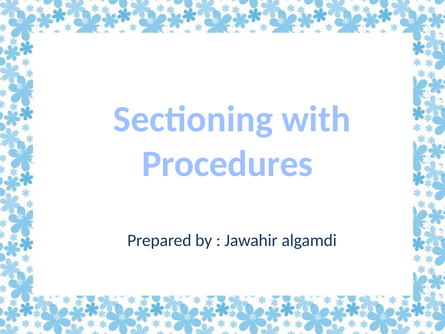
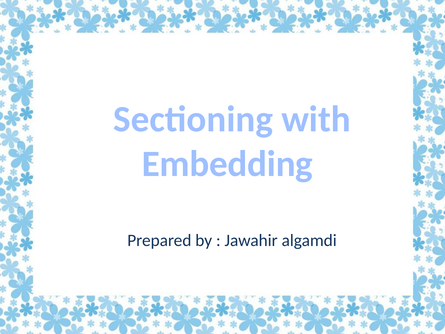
Procedures: Procedures -> Embedding
